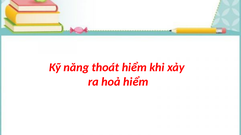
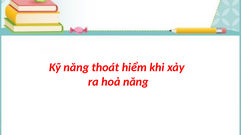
hoả hiểm: hiểm -> năng
